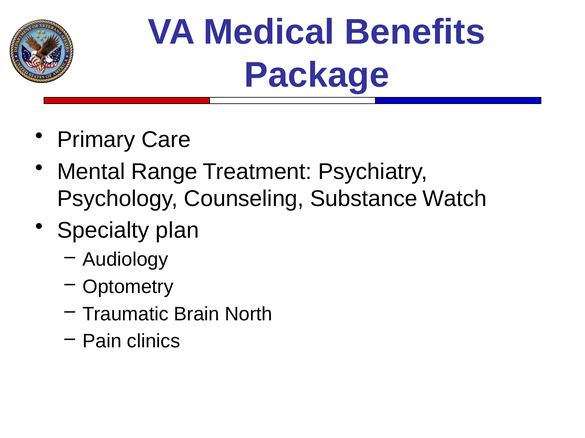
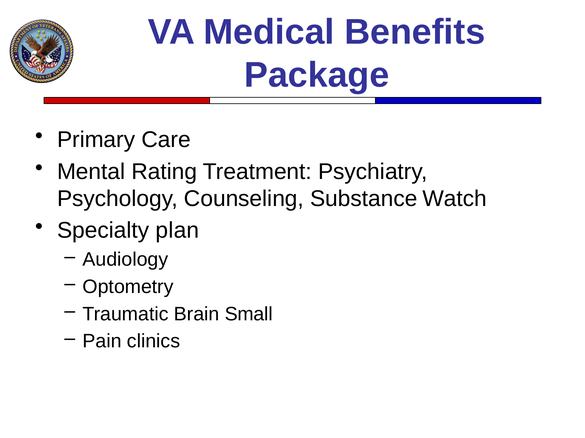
Range: Range -> Rating
North: North -> Small
